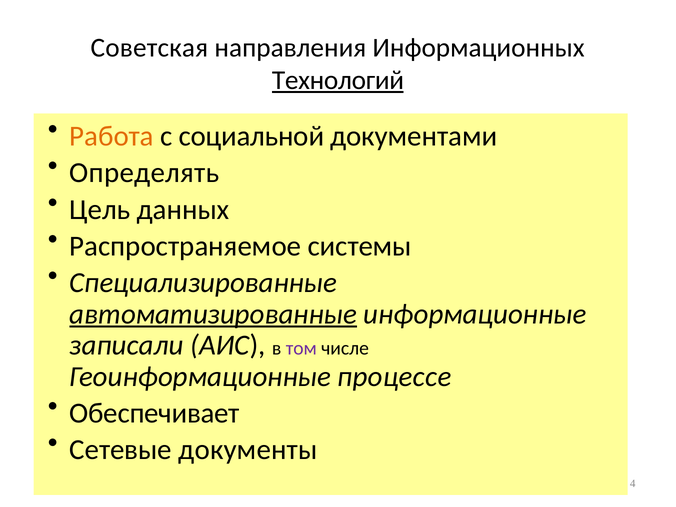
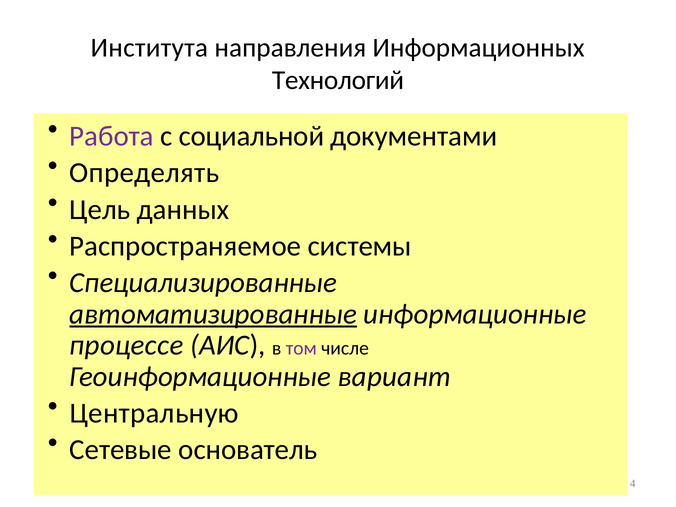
Советская: Советская -> Института
Технологий underline: present -> none
Работа colour: orange -> purple
записали: записали -> процессе
процессе: процессе -> вариант
Обеспечивает: Обеспечивает -> Центральную
документы: документы -> основатель
